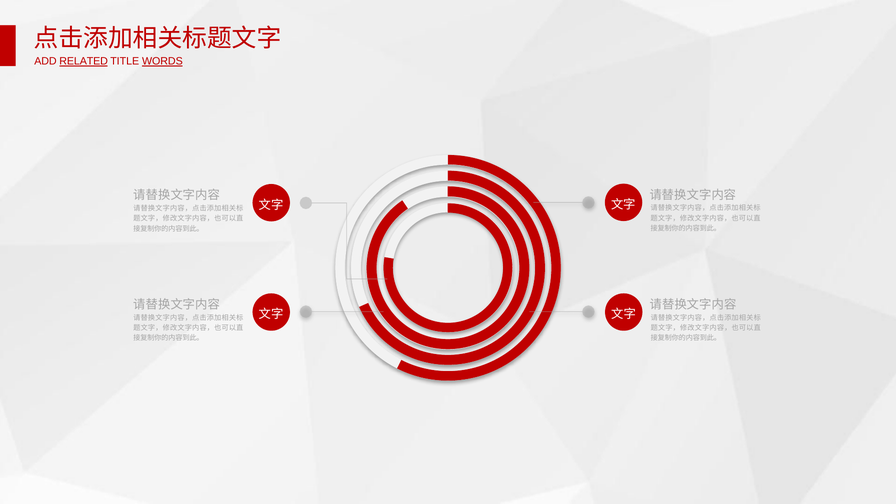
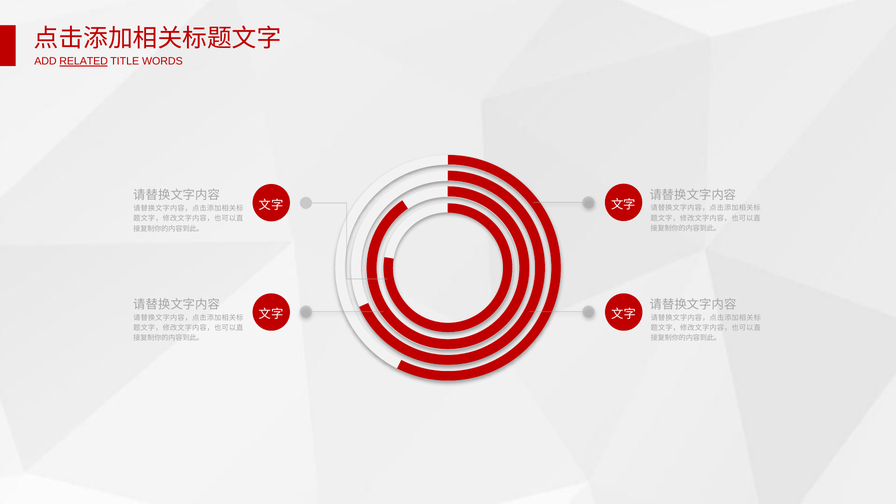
WORDS underline: present -> none
